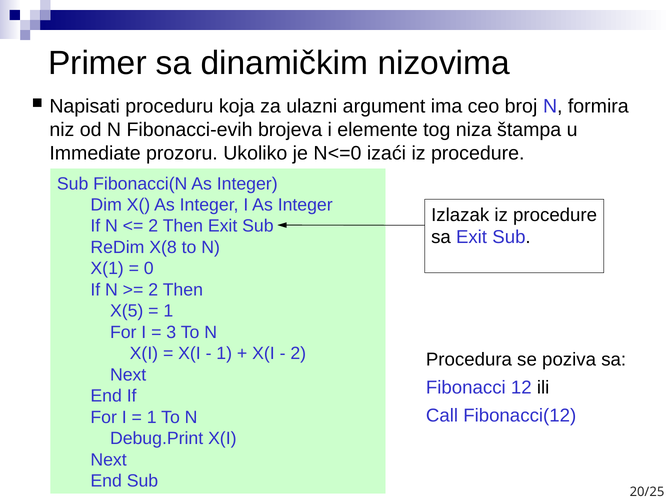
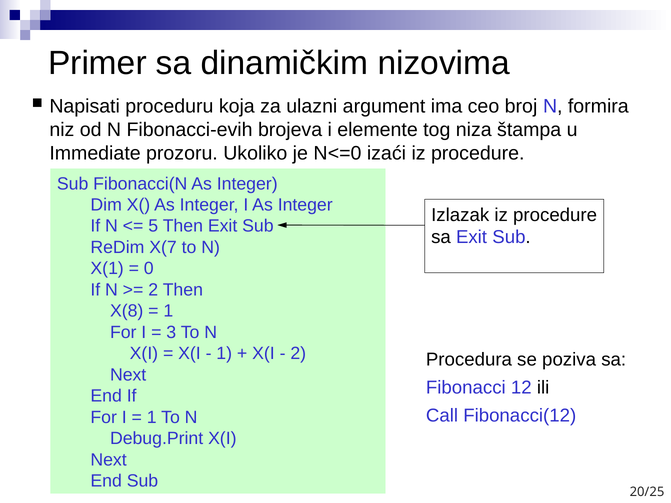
2 at (153, 226): 2 -> 5
X(8: X(8 -> X(7
X(5: X(5 -> X(8
